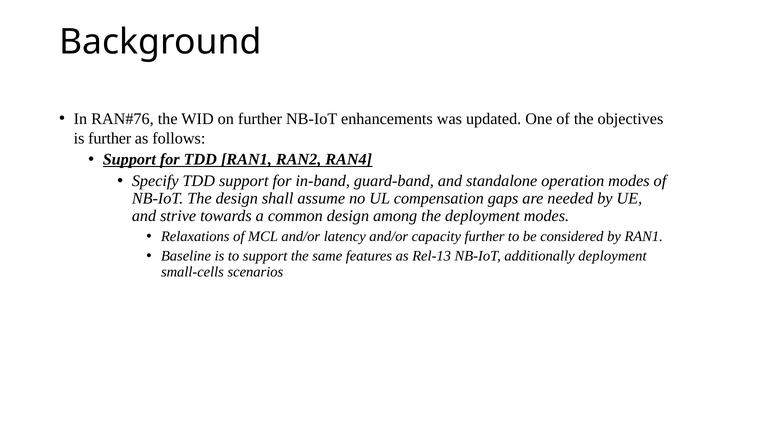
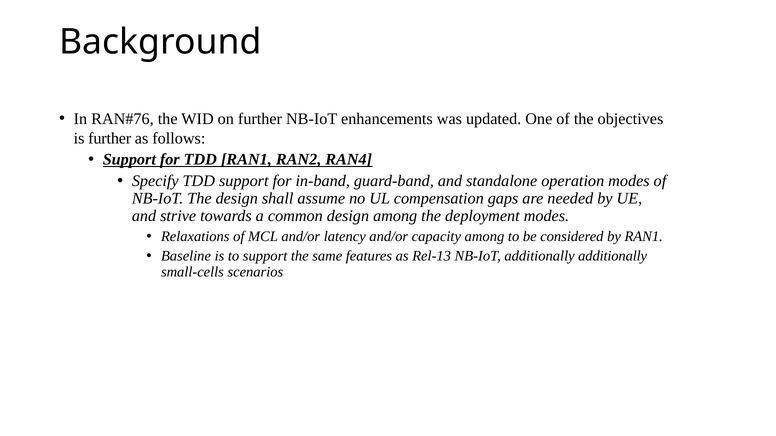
capacity further: further -> among
additionally deployment: deployment -> additionally
